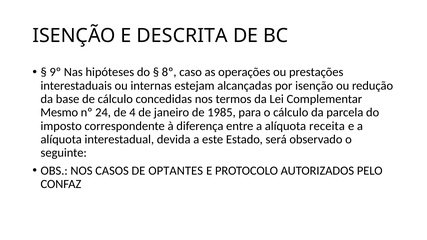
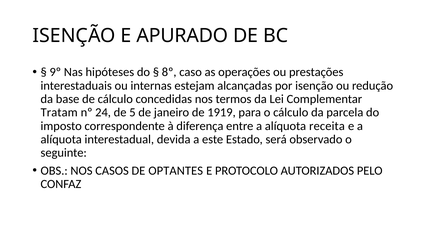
DESCRITA: DESCRITA -> APURADO
Mesmo: Mesmo -> Tratam
4: 4 -> 5
1985: 1985 -> 1919
